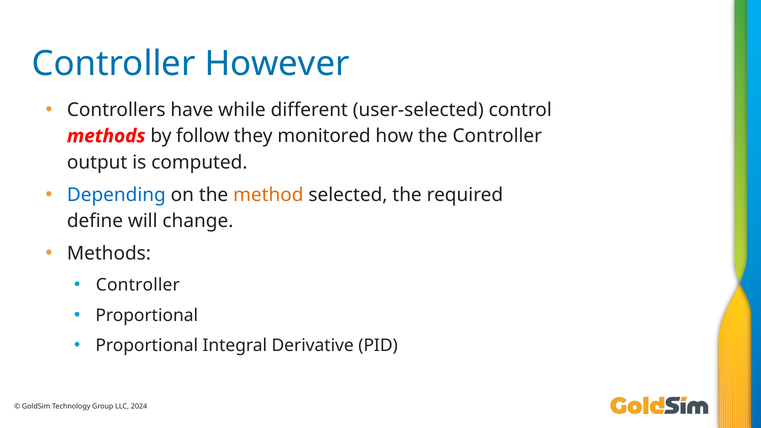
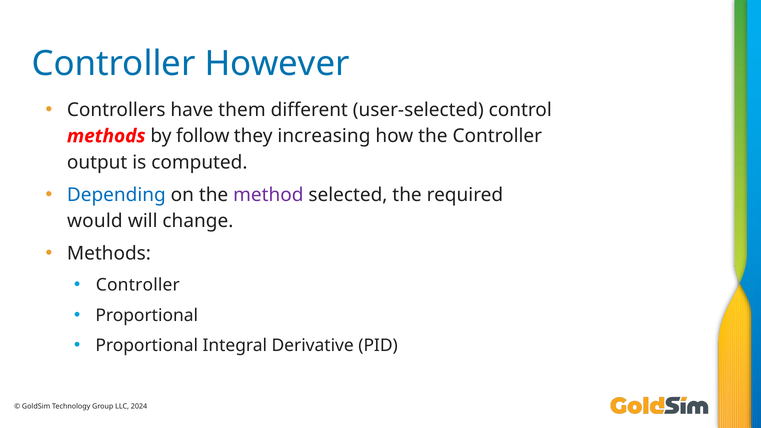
while: while -> them
monitored: monitored -> increasing
method colour: orange -> purple
define: define -> would
